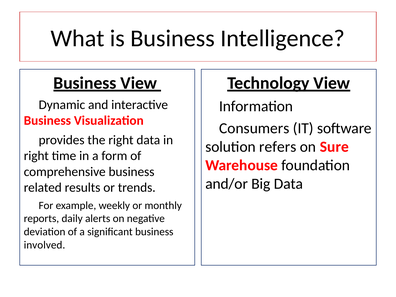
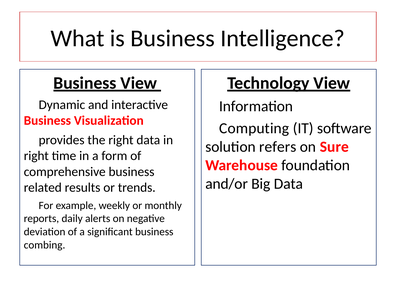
Consumers: Consumers -> Computing
involved: involved -> combing
